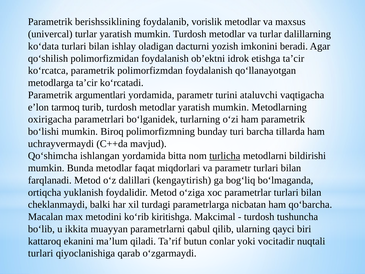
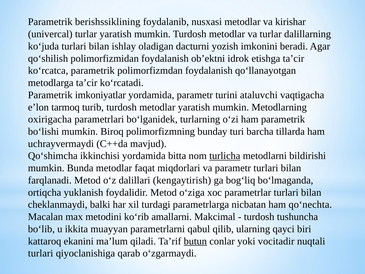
vorislik: vorislik -> nusxasi
maxsus: maxsus -> kirishar
ko‘data: ko‘data -> ko‘juda
argumentlari: argumentlari -> imkoniyatlar
ishlangan: ishlangan -> ikkinchisi
qo‘barcha: qo‘barcha -> qo‘nechta
kiritishga: kiritishga -> amallarni
butun underline: none -> present
